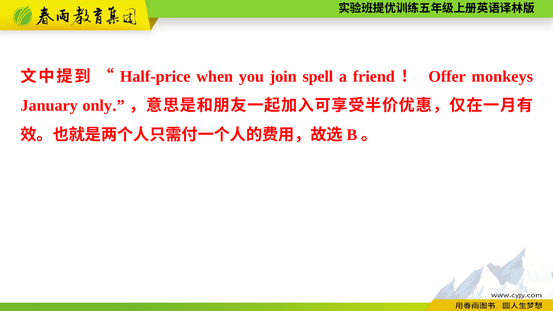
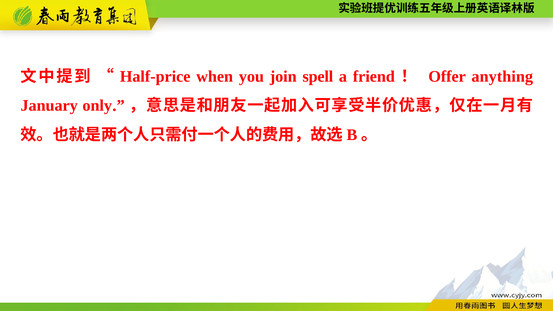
monkeys: monkeys -> anything
